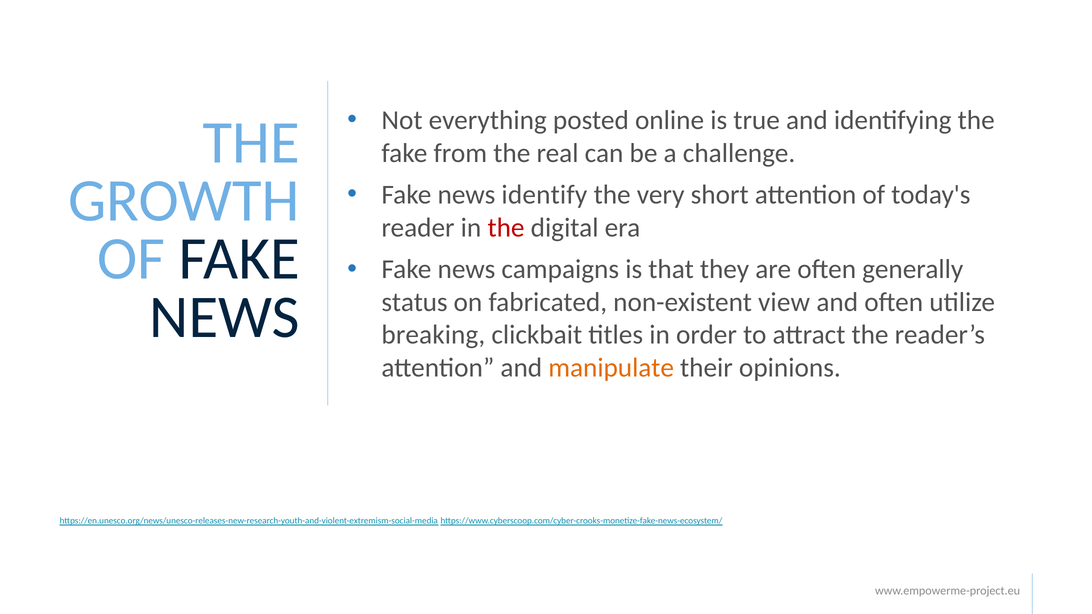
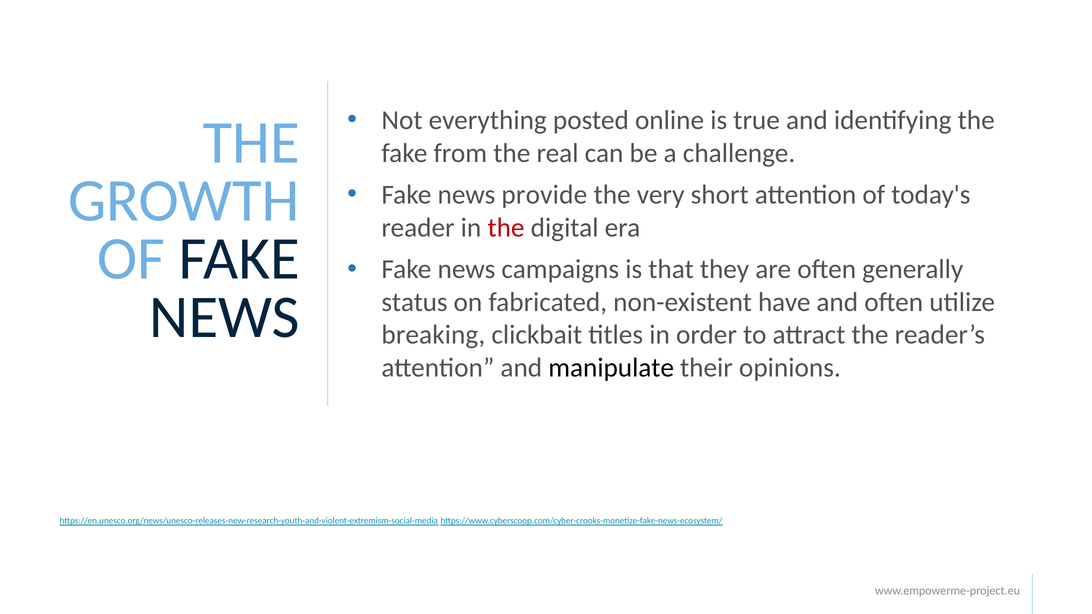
identify: identify -> provide
view: view -> have
manipulate colour: orange -> black
